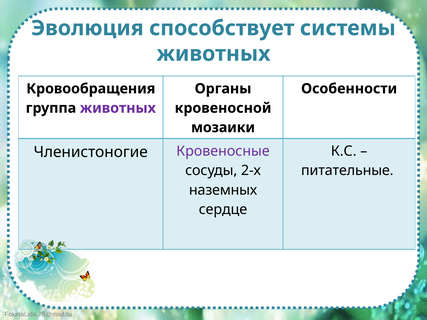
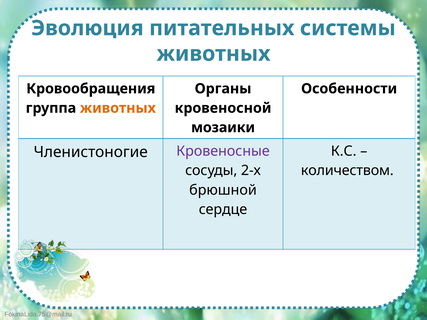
способствует: способствует -> питательных
животных at (118, 108) colour: purple -> orange
питательные: питательные -> количеством
наземных: наземных -> брюшной
